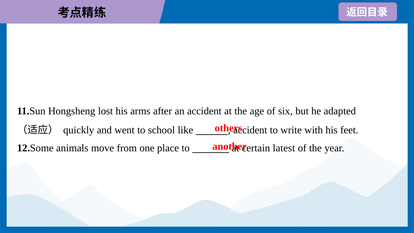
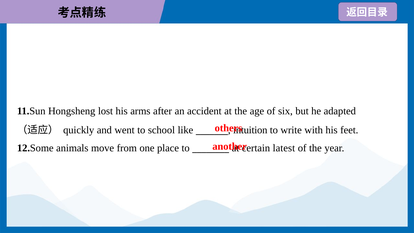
accident at (250, 130): accident -> intuition
